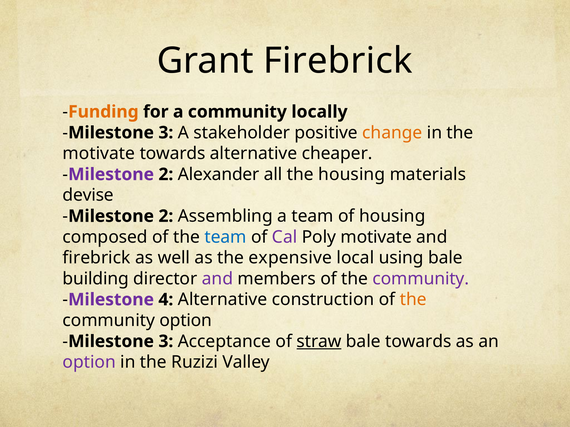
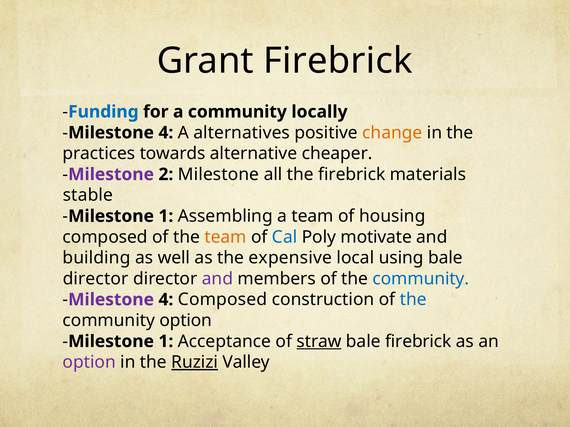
Funding colour: orange -> blue
3 at (166, 133): 3 -> 4
stakeholder: stakeholder -> alternatives
motivate at (99, 154): motivate -> practices
2 Alexander: Alexander -> Milestone
the housing: housing -> firebrick
devise: devise -> stable
2 at (166, 216): 2 -> 1
team at (226, 237) colour: blue -> orange
Cal colour: purple -> blue
firebrick at (97, 258): firebrick -> building
building at (96, 279): building -> director
community at (421, 279) colour: purple -> blue
4 Alternative: Alternative -> Composed
the at (413, 300) colour: orange -> blue
3 at (166, 342): 3 -> 1
bale towards: towards -> firebrick
Ruzizi underline: none -> present
